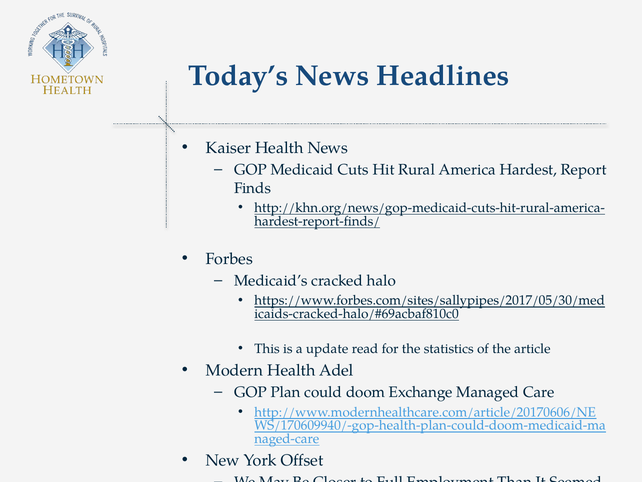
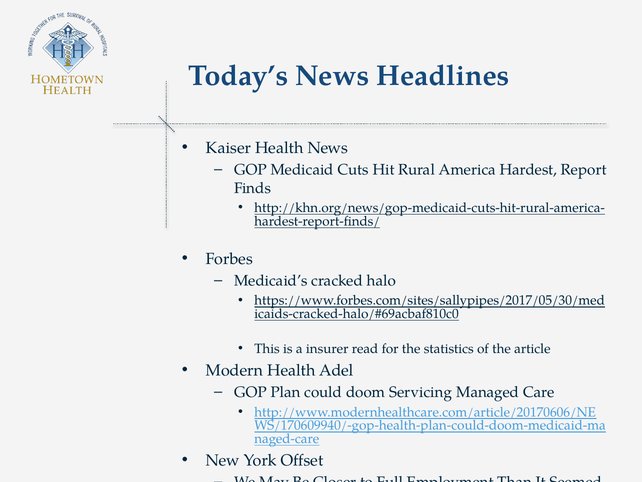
update: update -> insurer
Exchange: Exchange -> Servicing
